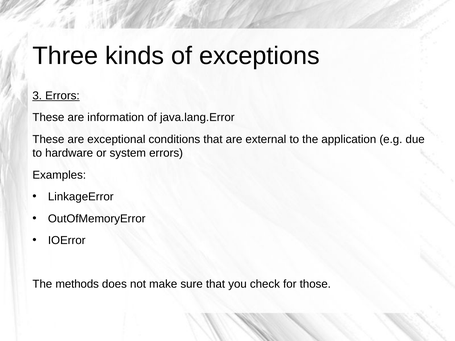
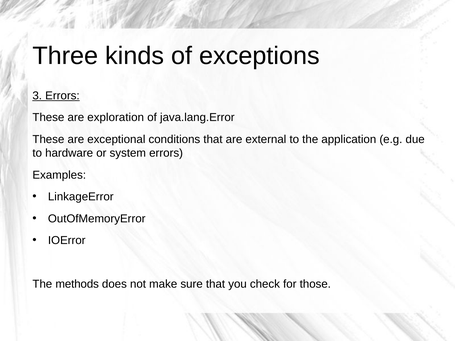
information: information -> exploration
